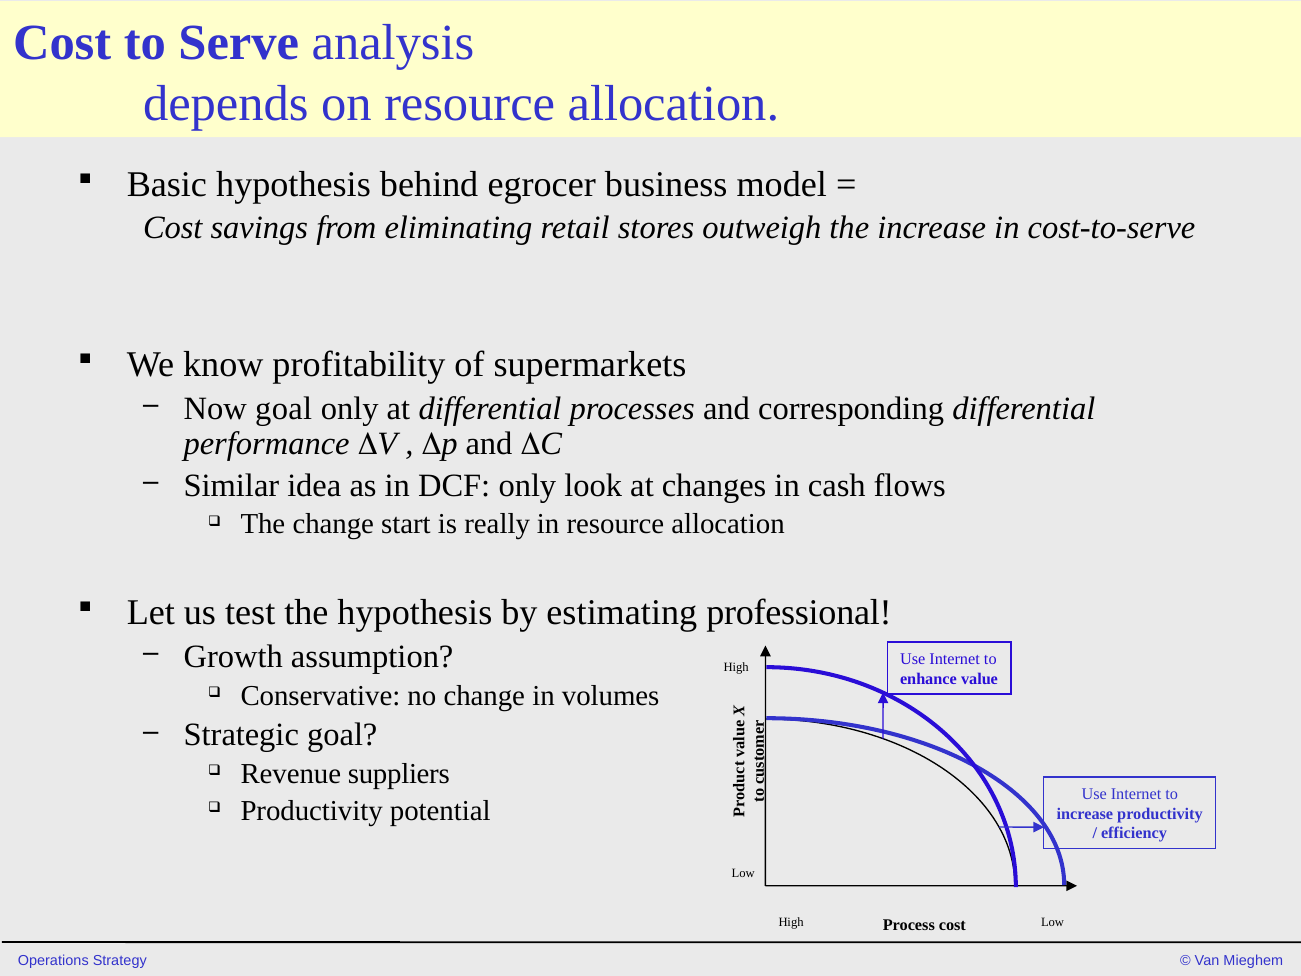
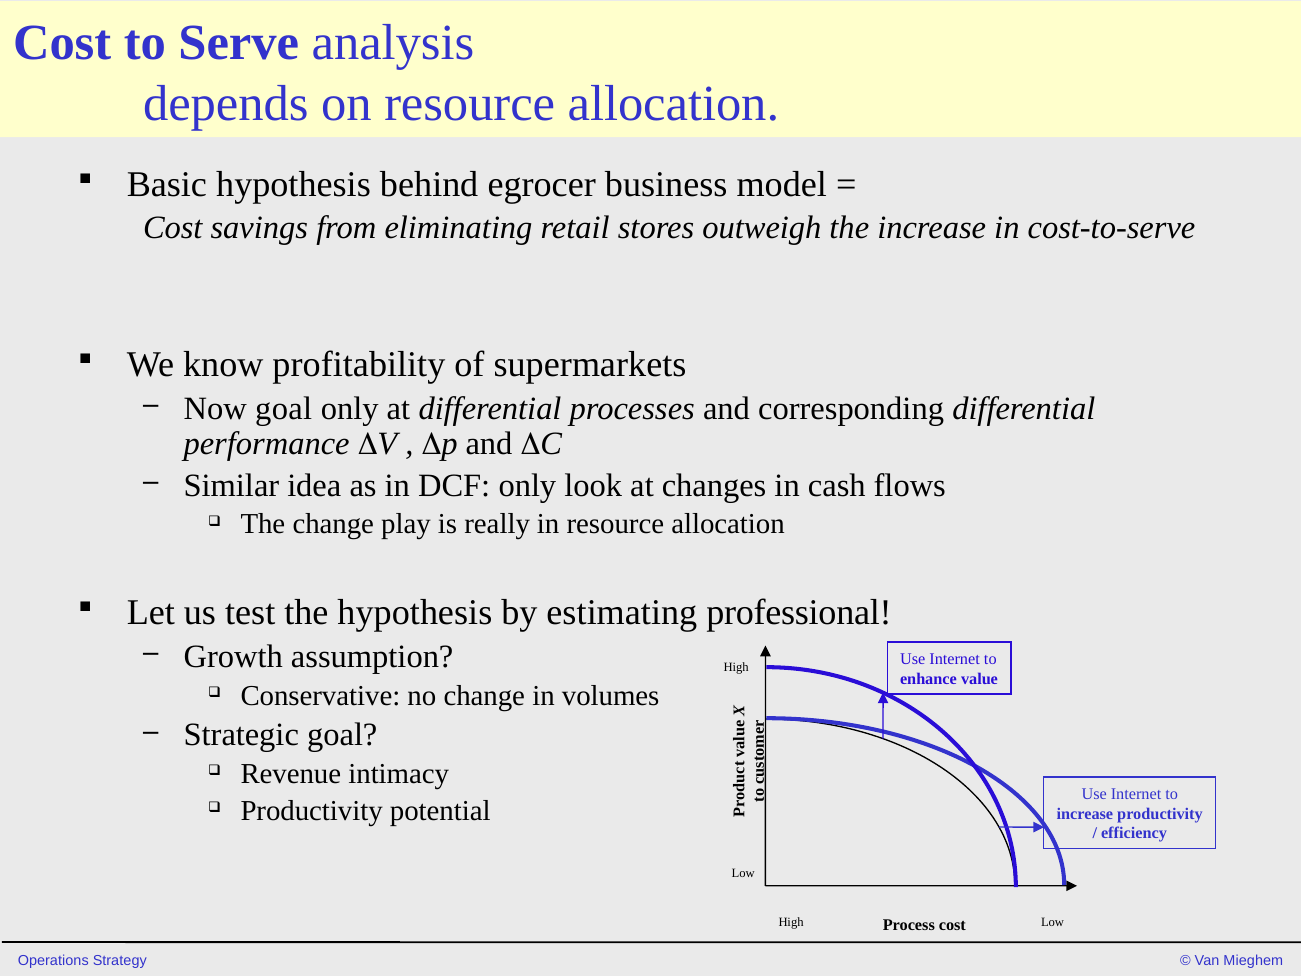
start: start -> play
suppliers: suppliers -> intimacy
